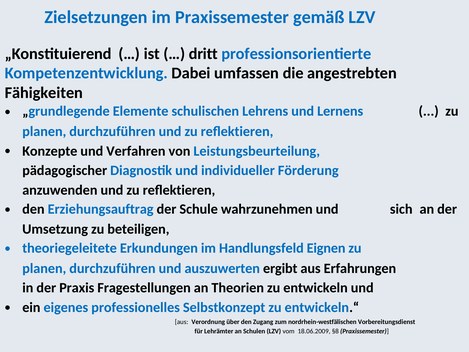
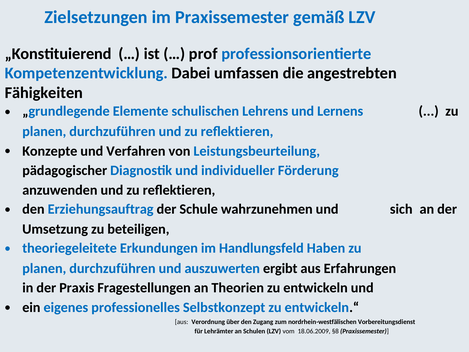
dritt: dritt -> prof
Eignen: Eignen -> Haben
